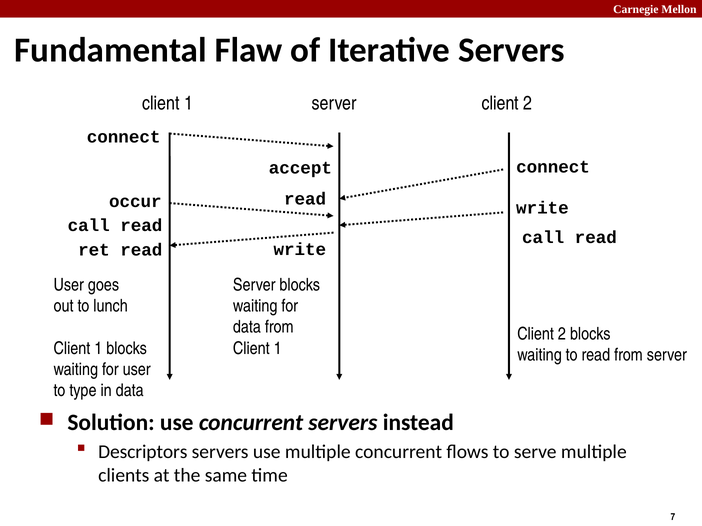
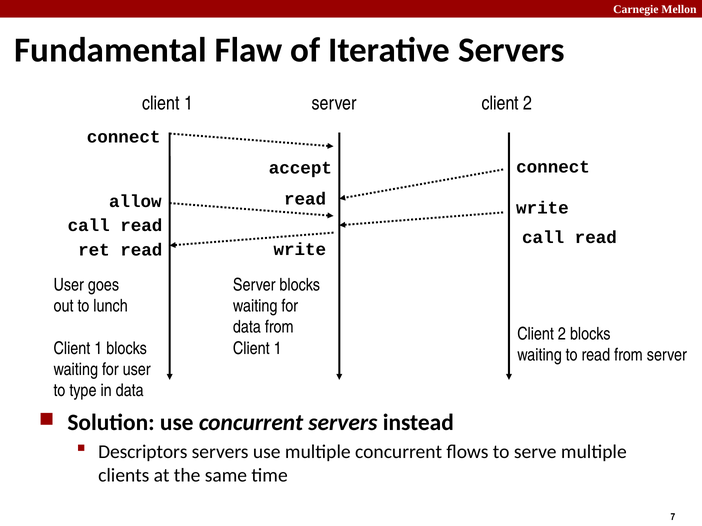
occur: occur -> allow
